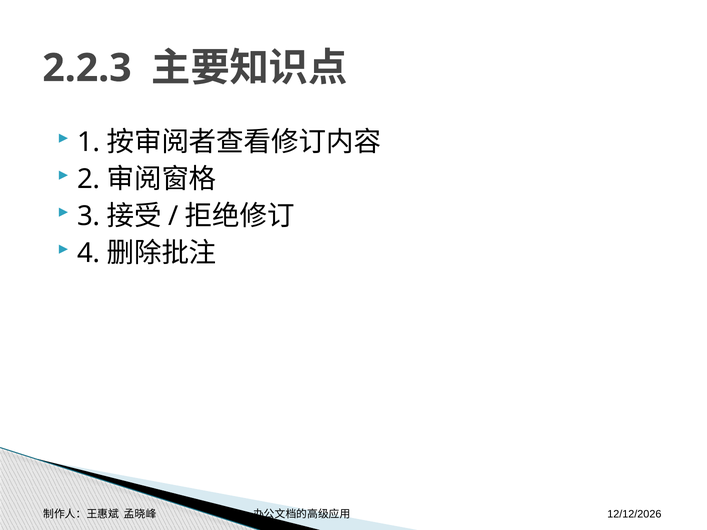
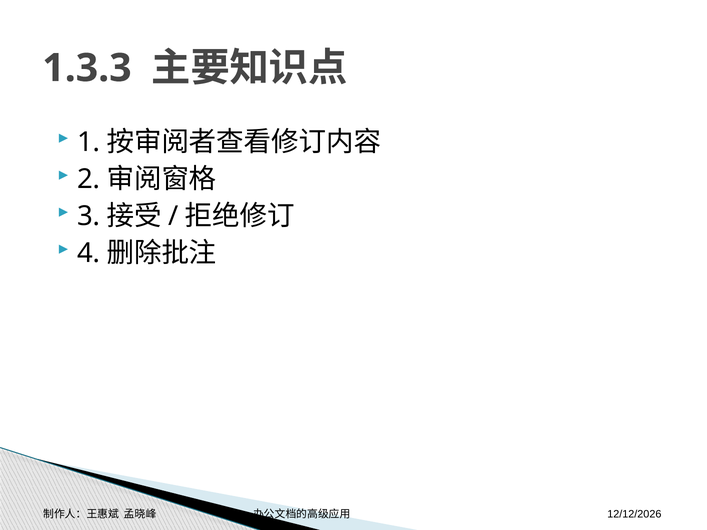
2.2.3: 2.2.3 -> 1.3.3
